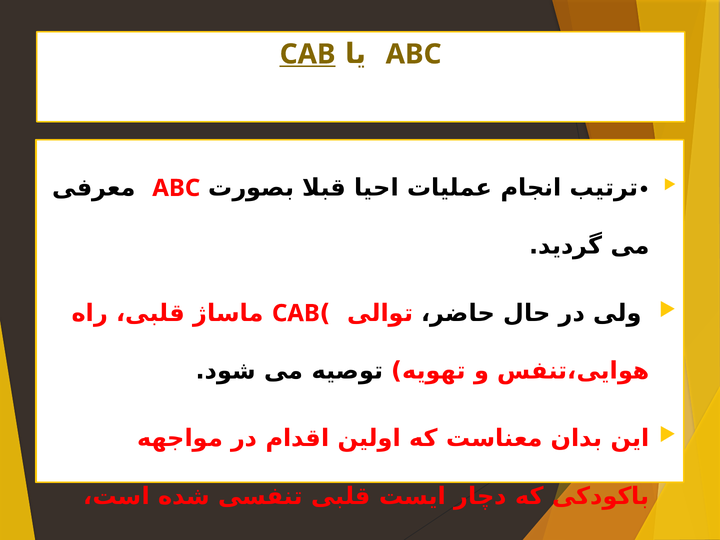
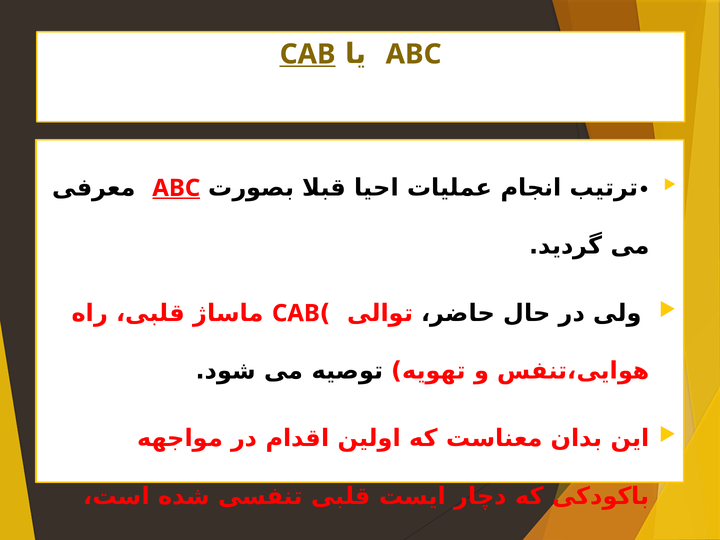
ABC at (176, 188) underline: none -> present
